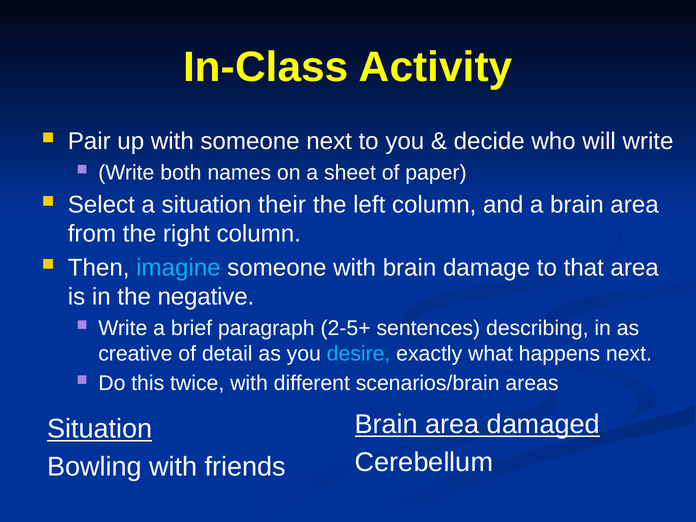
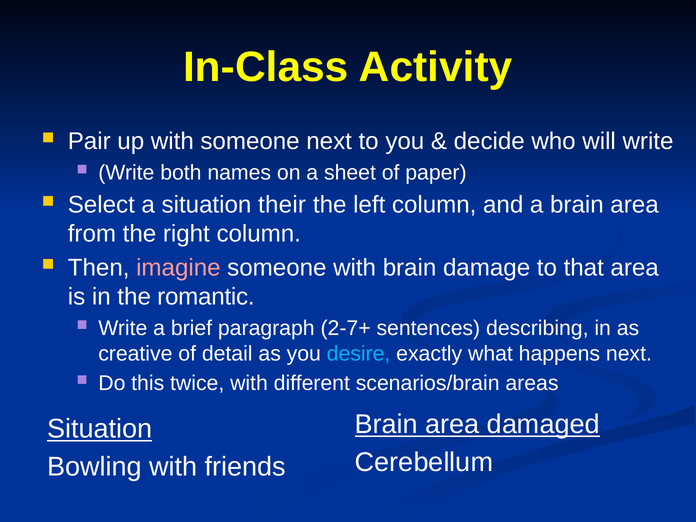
imagine colour: light blue -> pink
negative: negative -> romantic
2-5+: 2-5+ -> 2-7+
